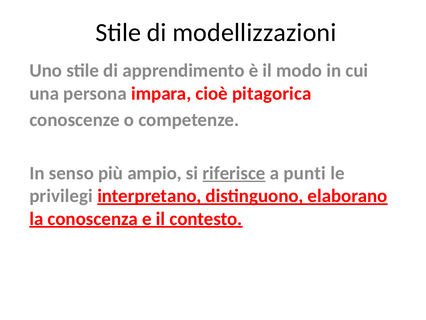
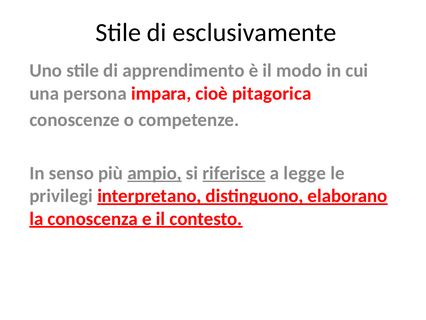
modellizzazioni: modellizzazioni -> esclusivamente
ampio underline: none -> present
punti: punti -> legge
